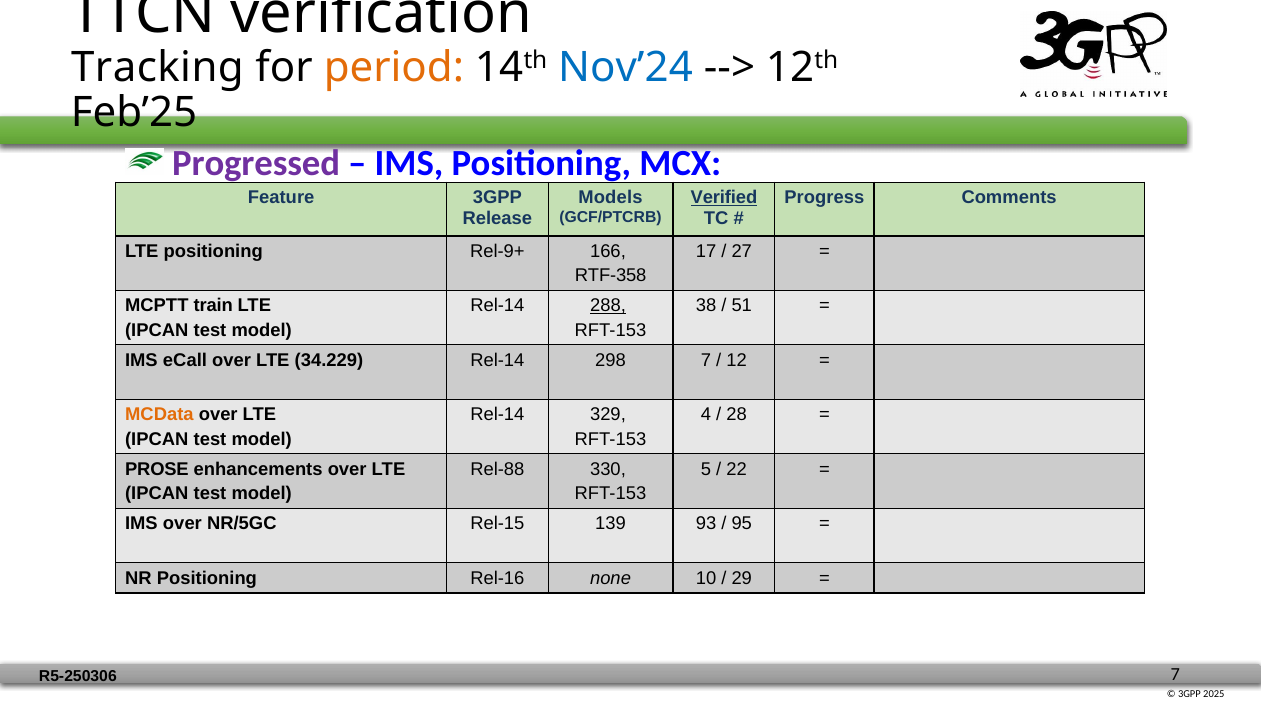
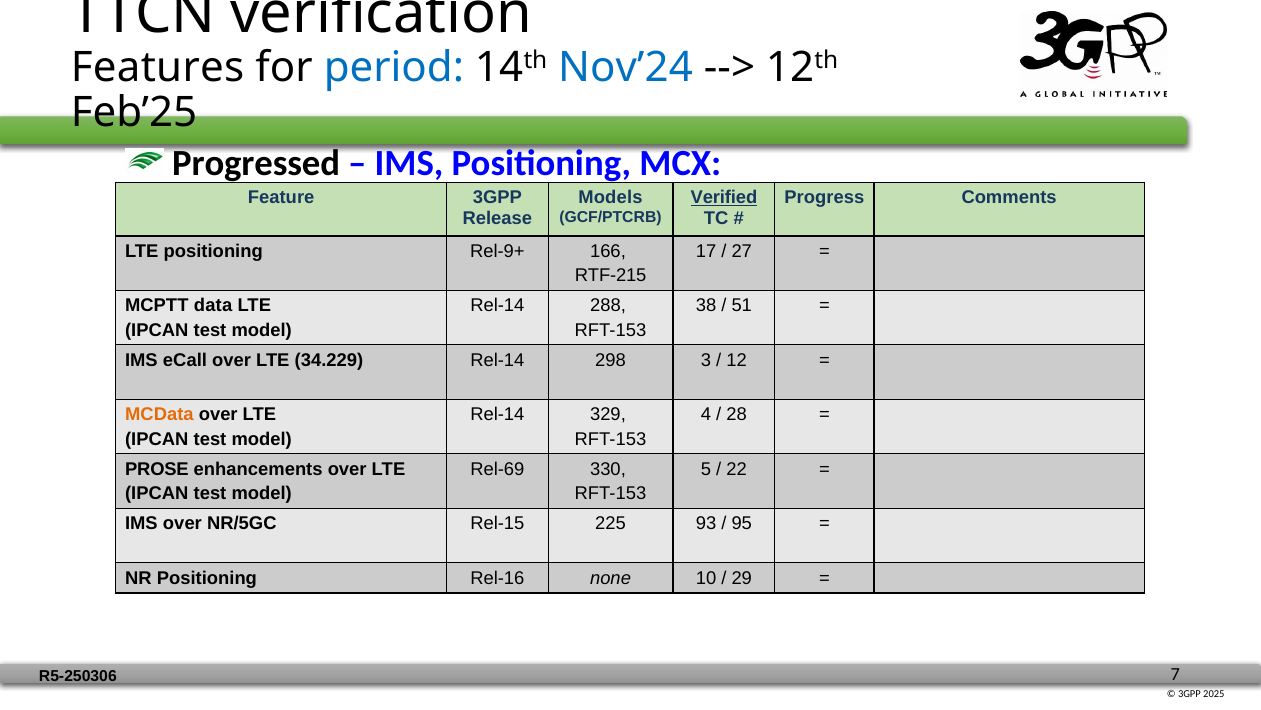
Tracking: Tracking -> Features
period colour: orange -> blue
Progressed colour: purple -> black
RTF-358: RTF-358 -> RTF-215
train: train -> data
288 underline: present -> none
298 7: 7 -> 3
Rel-88: Rel-88 -> Rel-69
139: 139 -> 225
